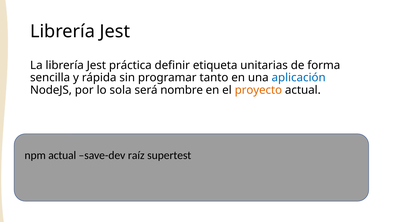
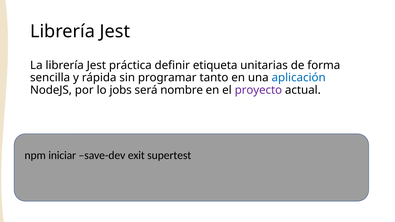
sola: sola -> jobs
proyecto colour: orange -> purple
npm actual: actual -> iniciar
raíz: raíz -> exit
